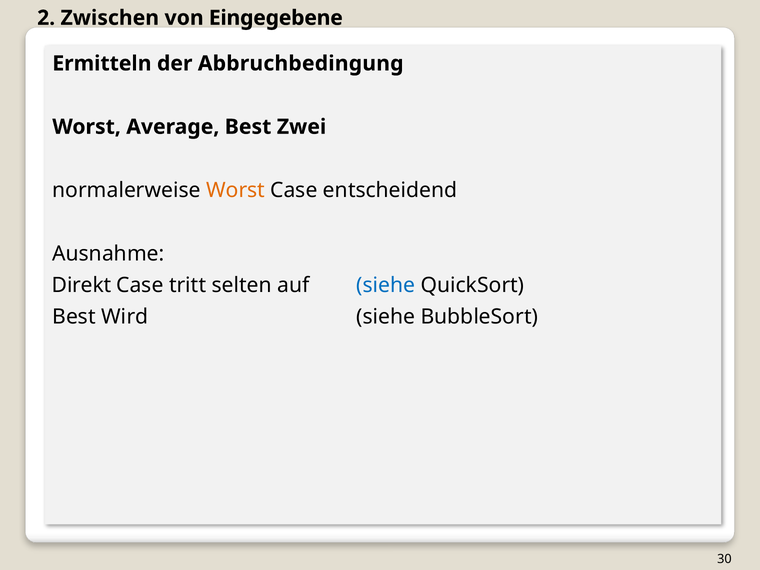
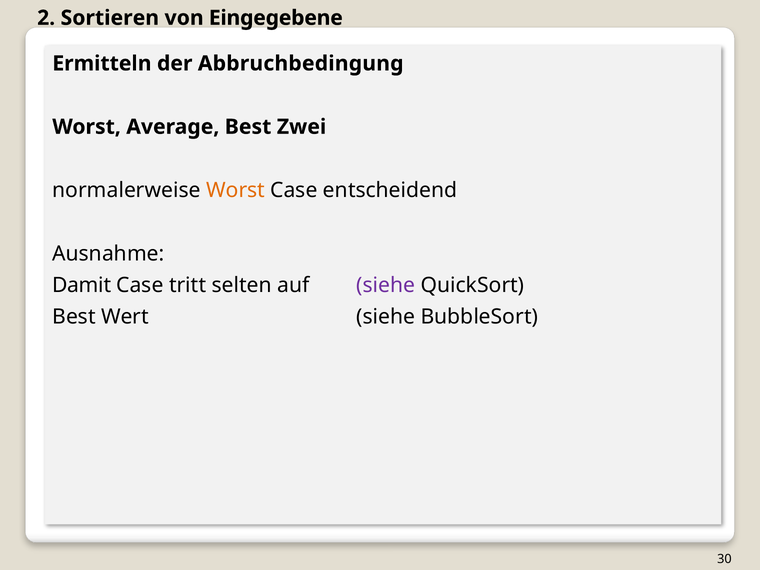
Zwischen: Zwischen -> Sortieren
Direkt: Direkt -> Damit
siehe at (386, 285) colour: blue -> purple
Wird: Wird -> Wert
